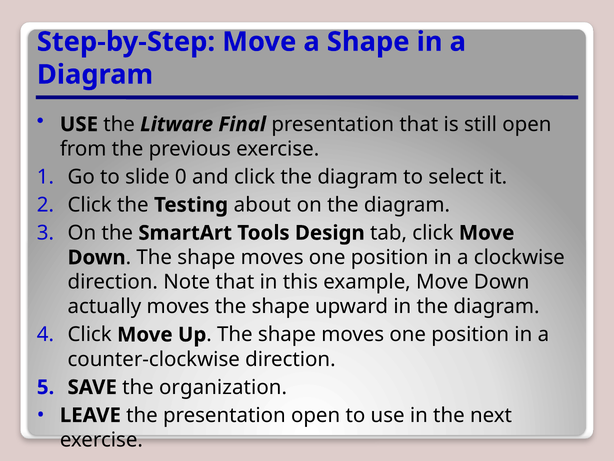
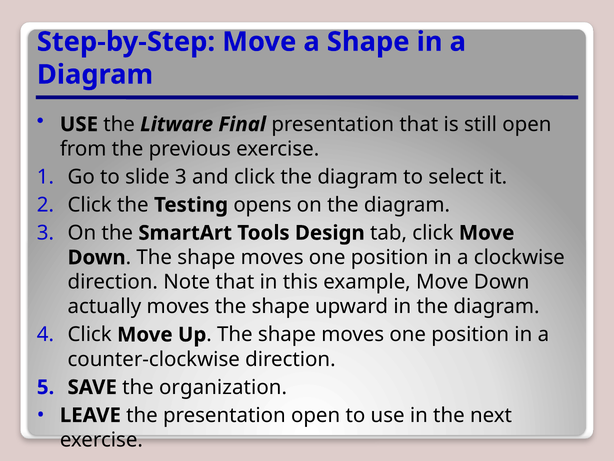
slide 0: 0 -> 3
about: about -> opens
